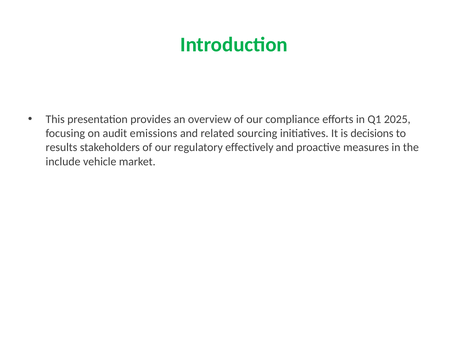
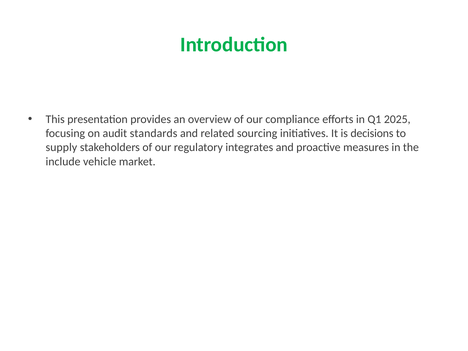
emissions: emissions -> standards
results: results -> supply
effectively: effectively -> integrates
